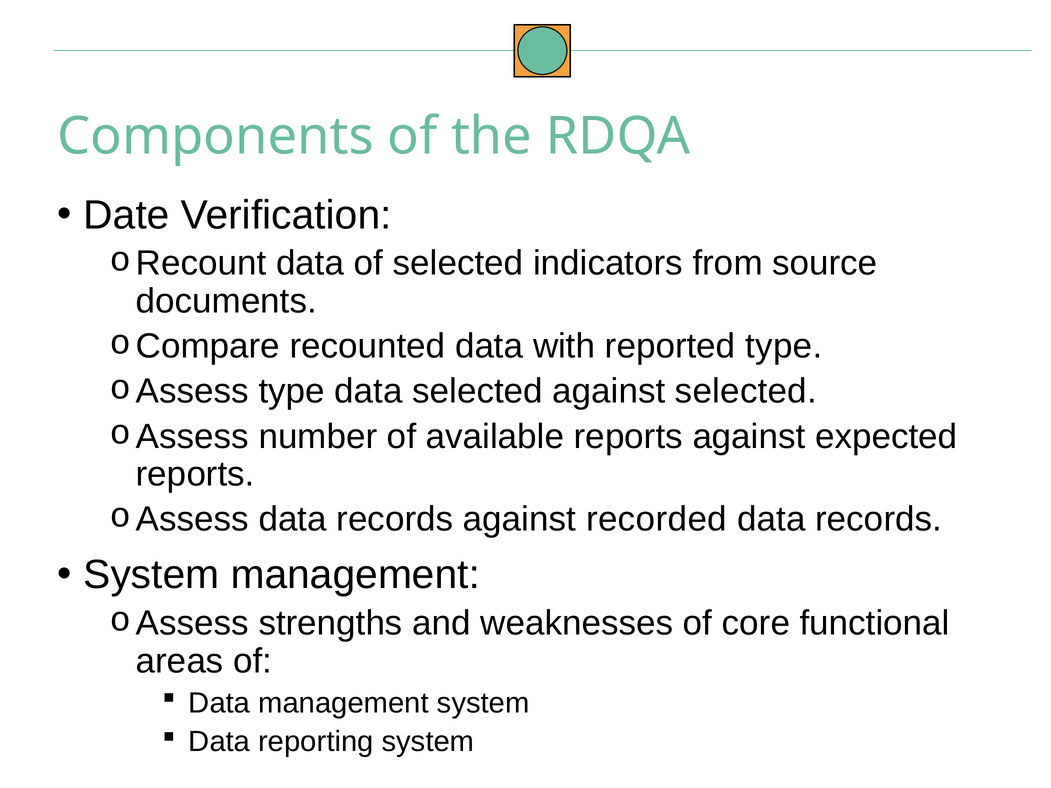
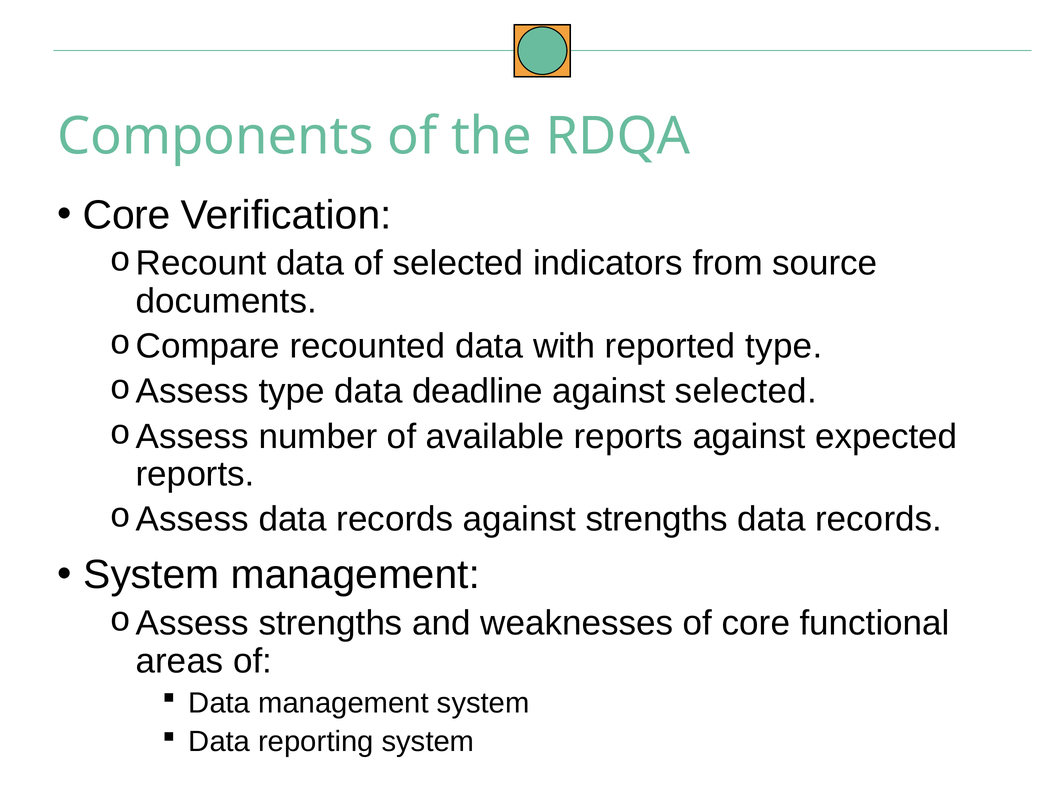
Date at (126, 215): Date -> Core
data selected: selected -> deadline
against recorded: recorded -> strengths
